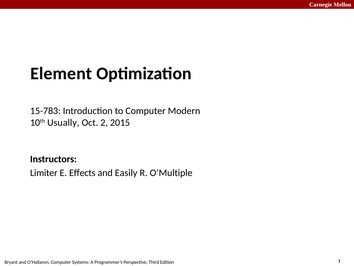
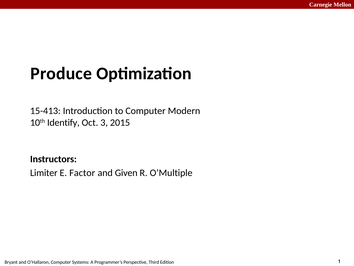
Element: Element -> Produce
15-783: 15-783 -> 15-413
Usually: Usually -> Identify
2: 2 -> 3
Effects: Effects -> Factor
Easily: Easily -> Given
